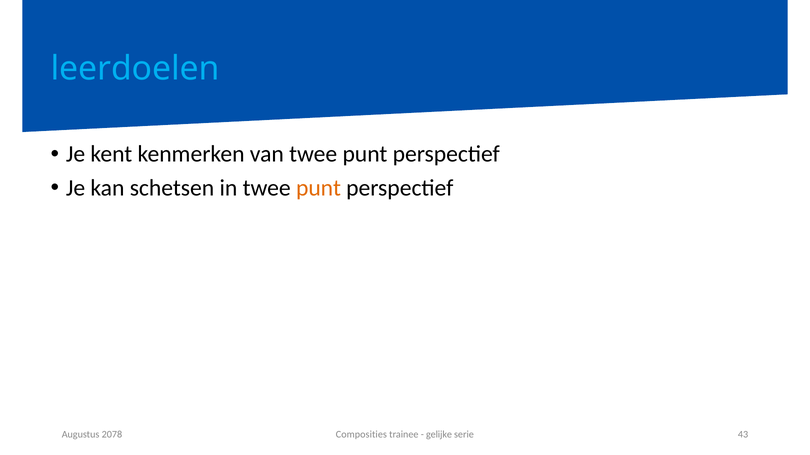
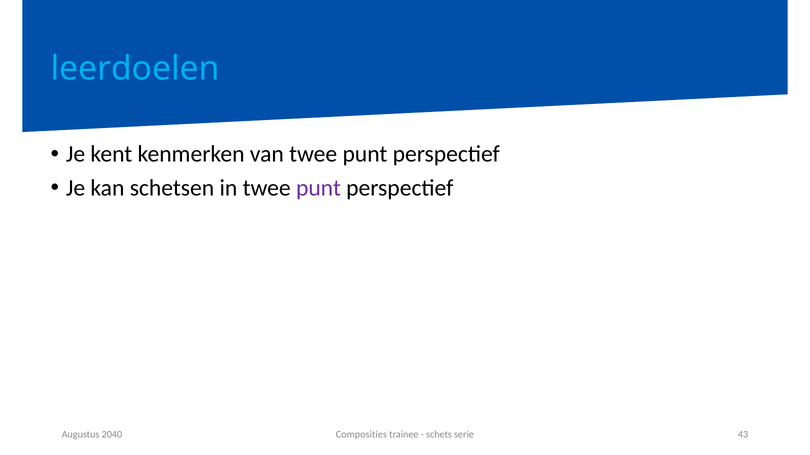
punt at (318, 188) colour: orange -> purple
gelijke: gelijke -> schets
2078: 2078 -> 2040
